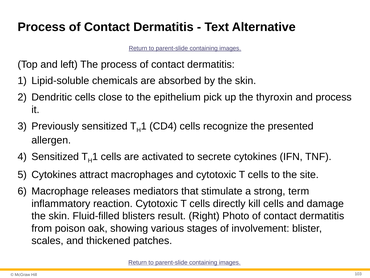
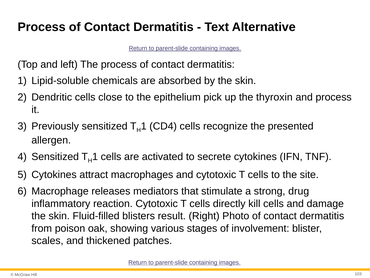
term: term -> drug
